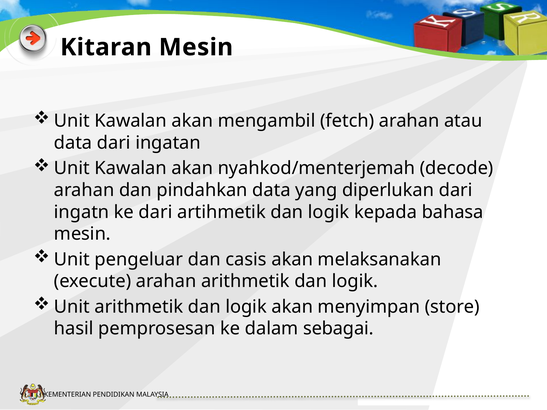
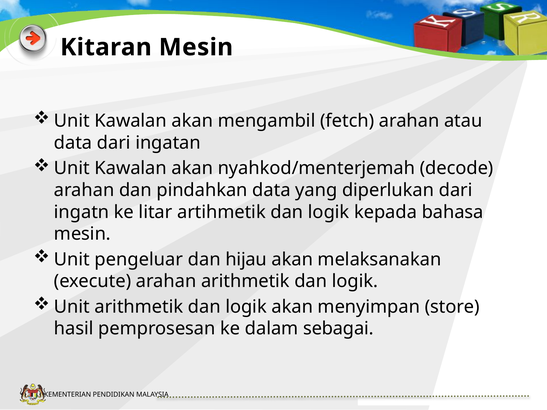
ke dari: dari -> litar
casis: casis -> hijau
